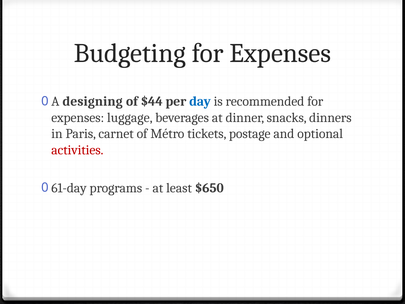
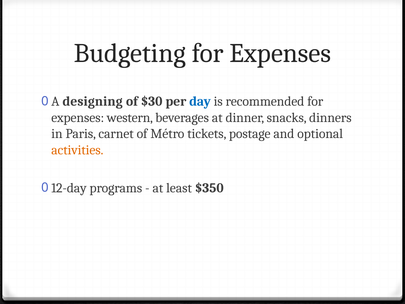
$44: $44 -> $30
luggage: luggage -> western
activities colour: red -> orange
61-day: 61-day -> 12-day
$650: $650 -> $350
